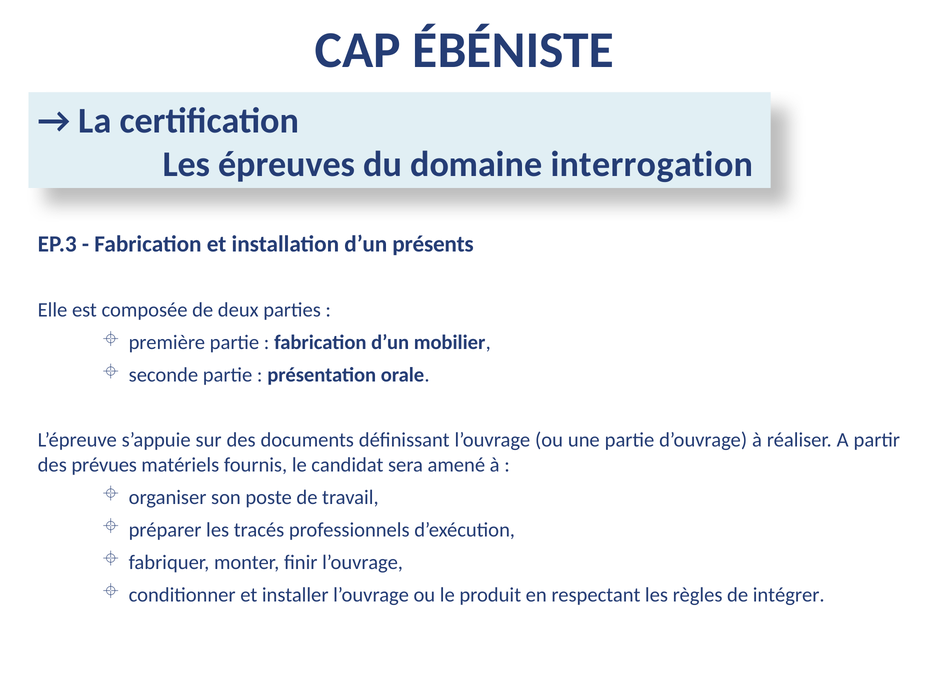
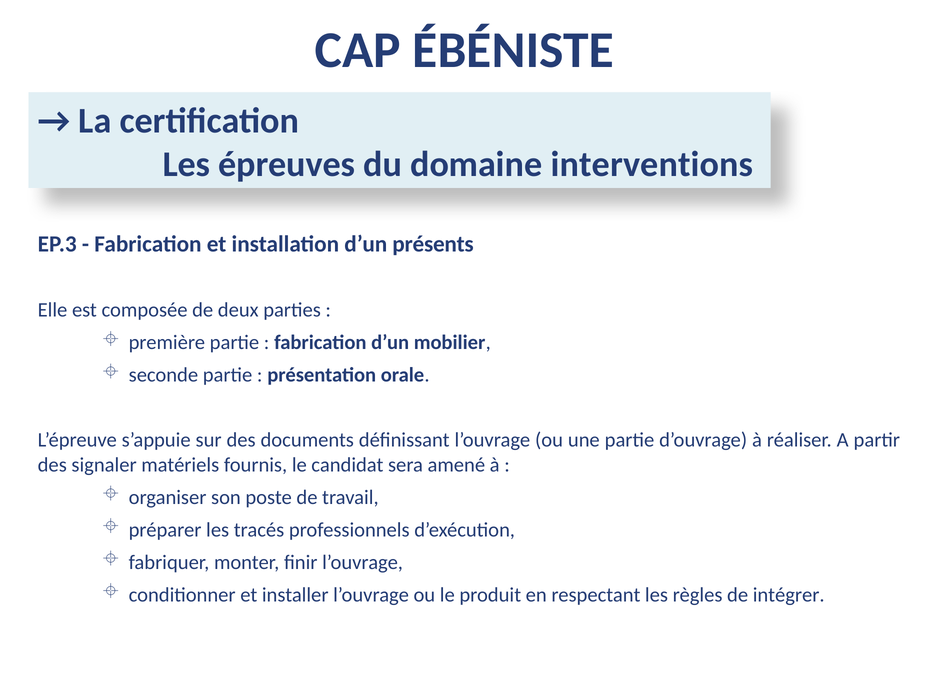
interrogation: interrogation -> interventions
prévues: prévues -> signaler
